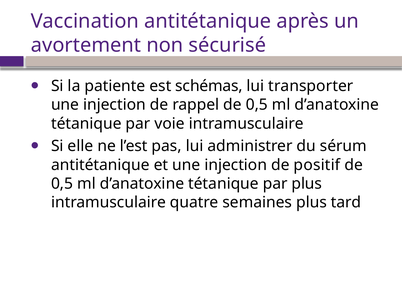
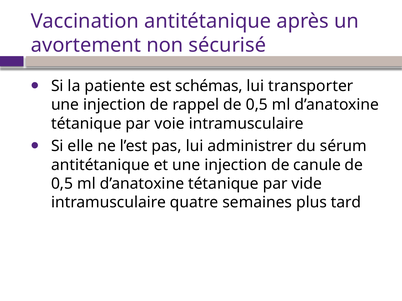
positif: positif -> canule
par plus: plus -> vide
